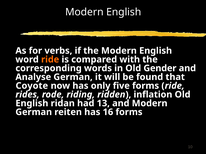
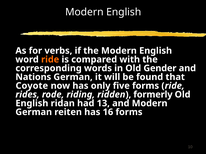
Analyse: Analyse -> Nations
inflation: inflation -> formerly
